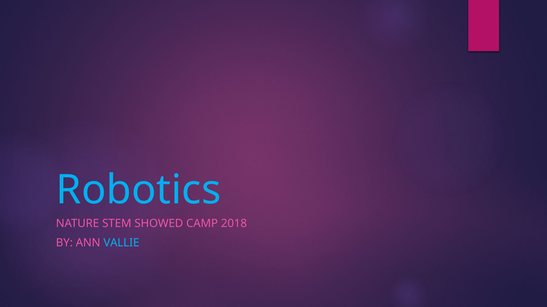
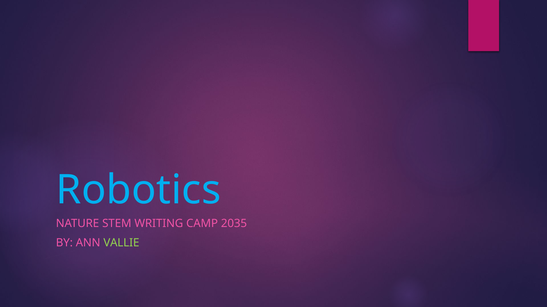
SHOWED: SHOWED -> WRITING
2018: 2018 -> 2035
VALLIE colour: light blue -> light green
